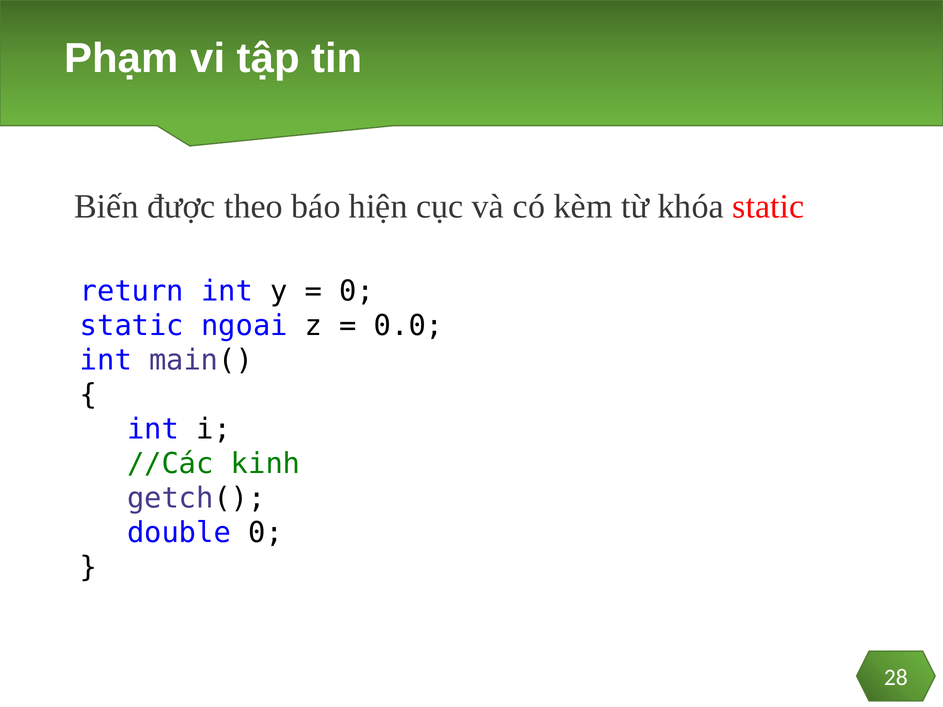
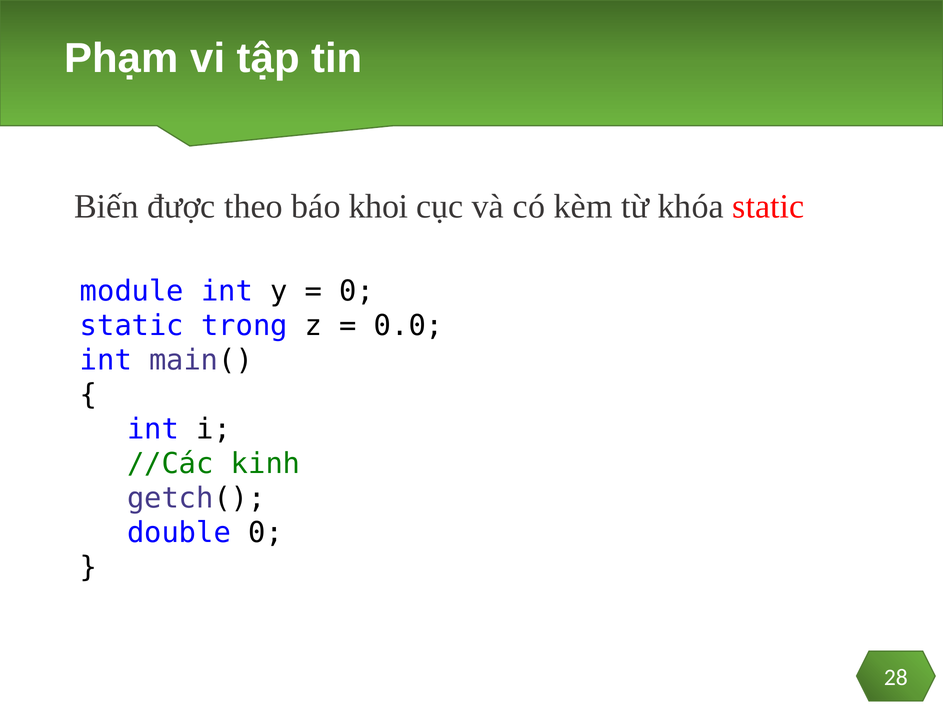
hiện: hiện -> khoi
return: return -> module
ngoai: ngoai -> trong
